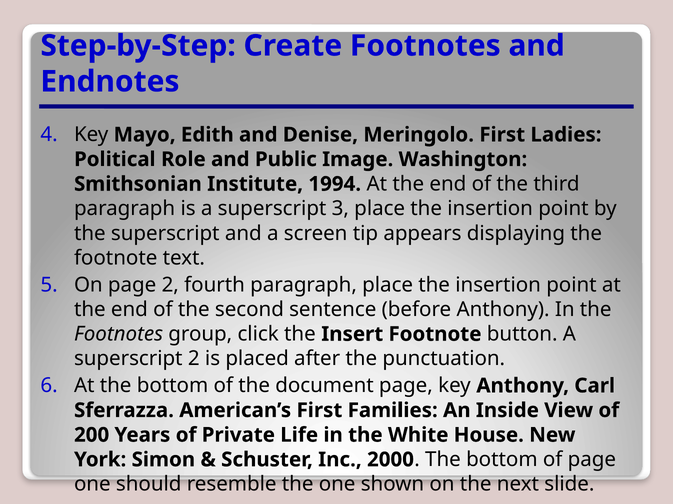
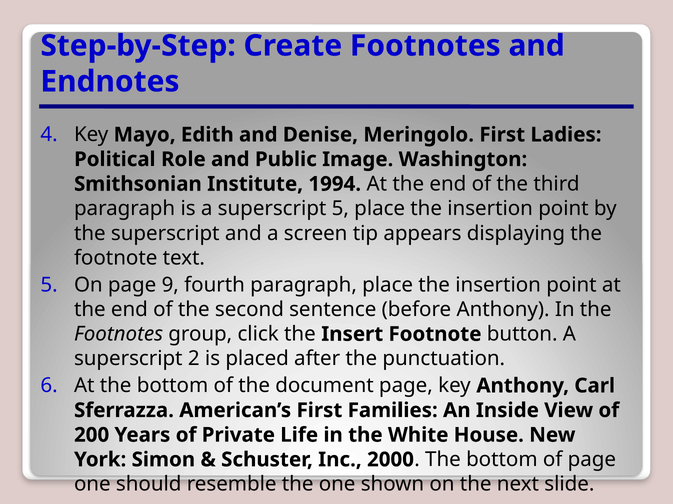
superscript 3: 3 -> 5
page 2: 2 -> 9
